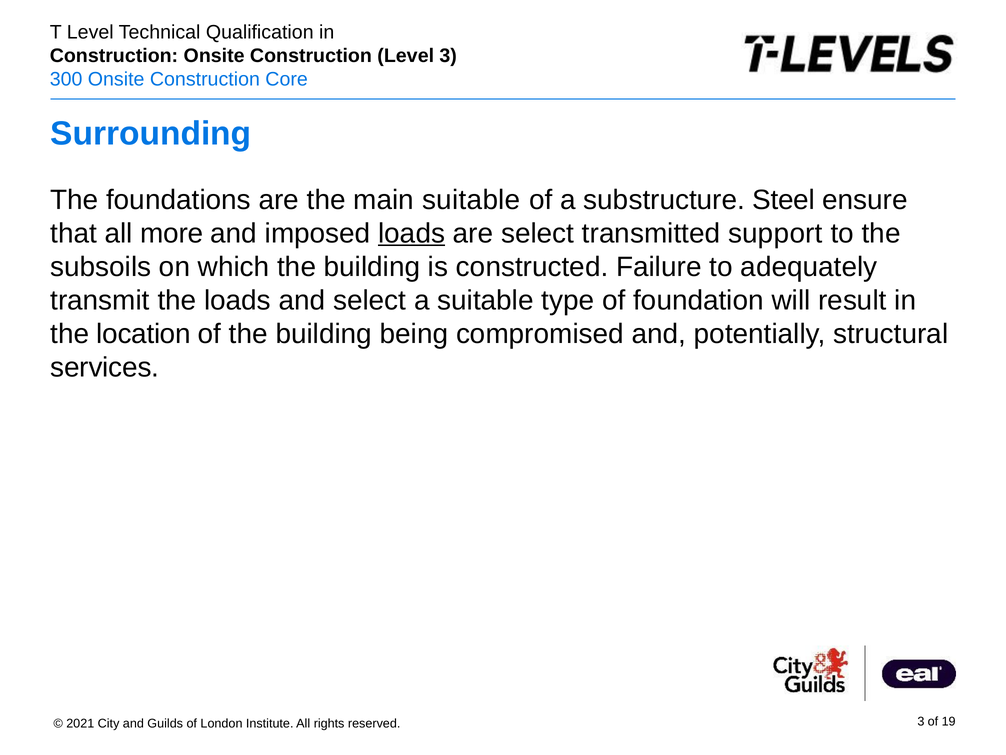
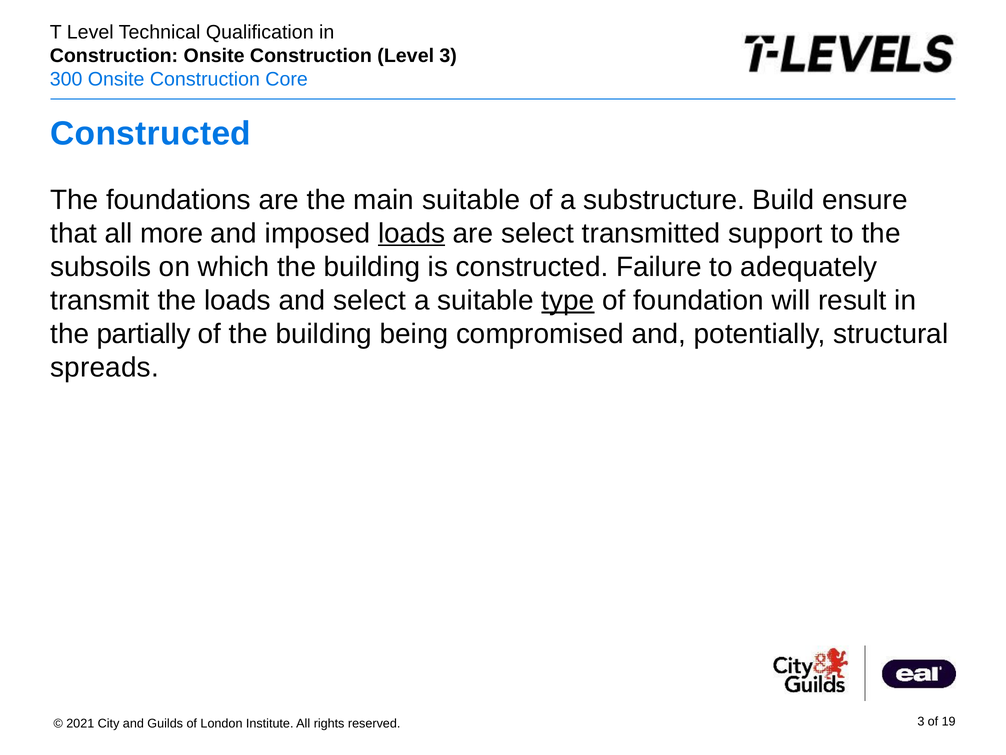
Surrounding at (151, 133): Surrounding -> Constructed
Steel: Steel -> Build
type underline: none -> present
location: location -> partially
services: services -> spreads
